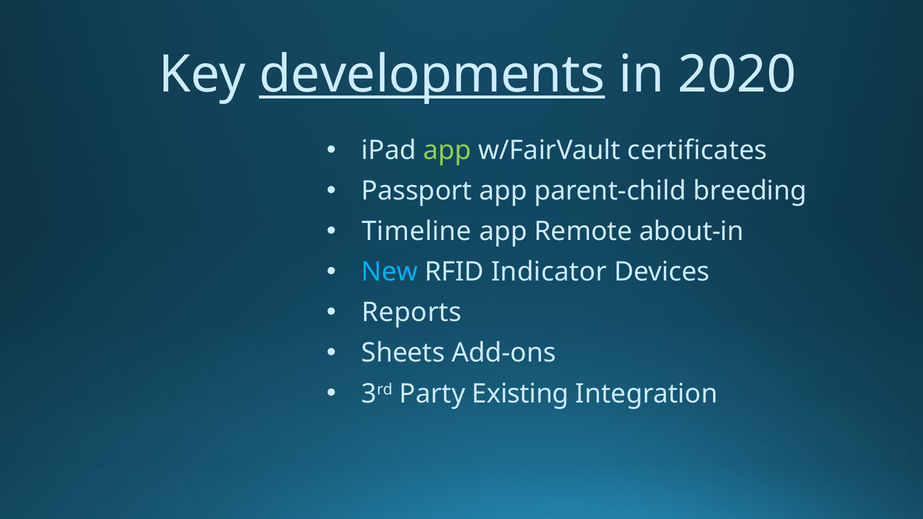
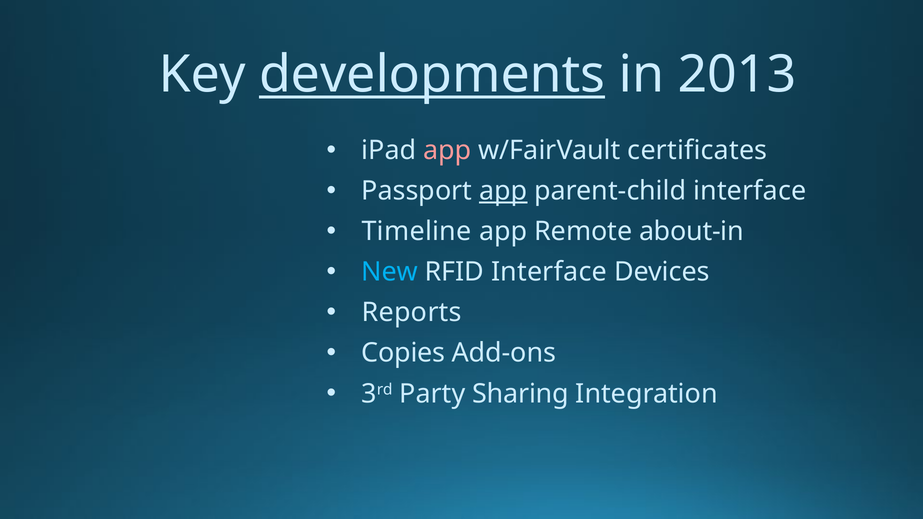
2020: 2020 -> 2013
app at (447, 150) colour: light green -> pink
app at (503, 191) underline: none -> present
parent-child breeding: breeding -> interface
RFID Indicator: Indicator -> Interface
Sheets: Sheets -> Copies
Existing: Existing -> Sharing
